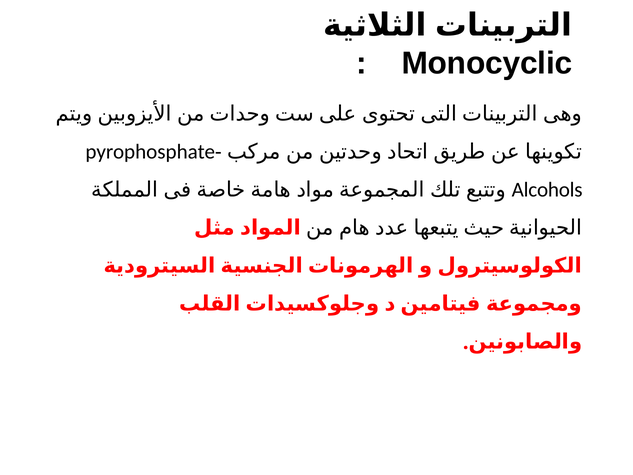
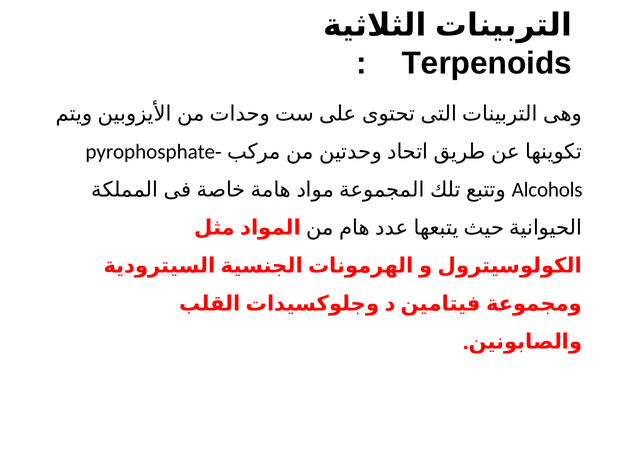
Monocyclic: Monocyclic -> Terpenoids
